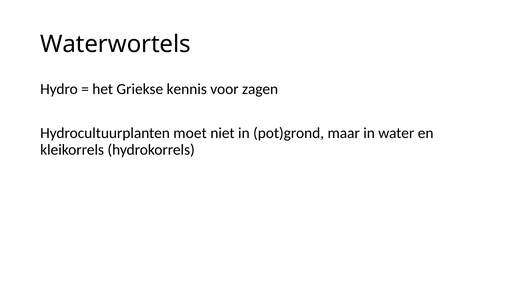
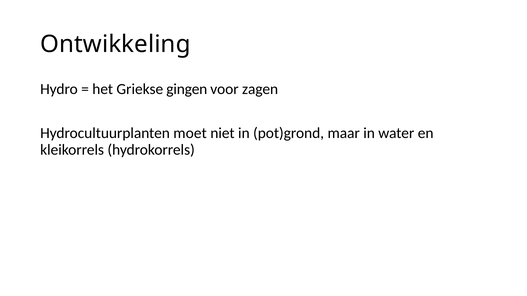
Waterwortels: Waterwortels -> Ontwikkeling
kennis: kennis -> gingen
